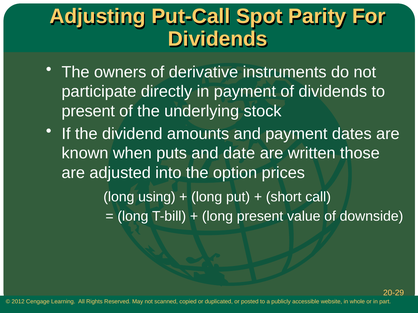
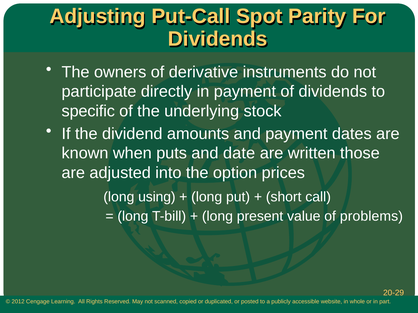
present at (88, 111): present -> specific
downside: downside -> problems
